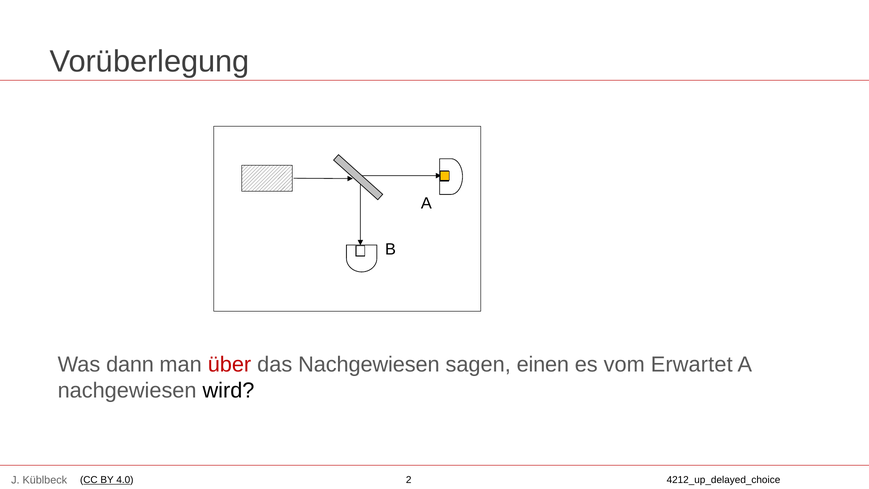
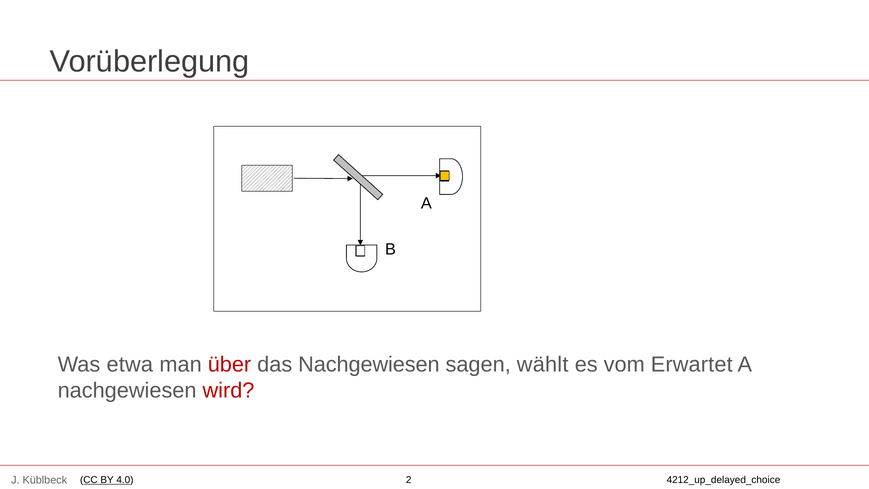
dann: dann -> etwa
einen: einen -> wählt
wird colour: black -> red
